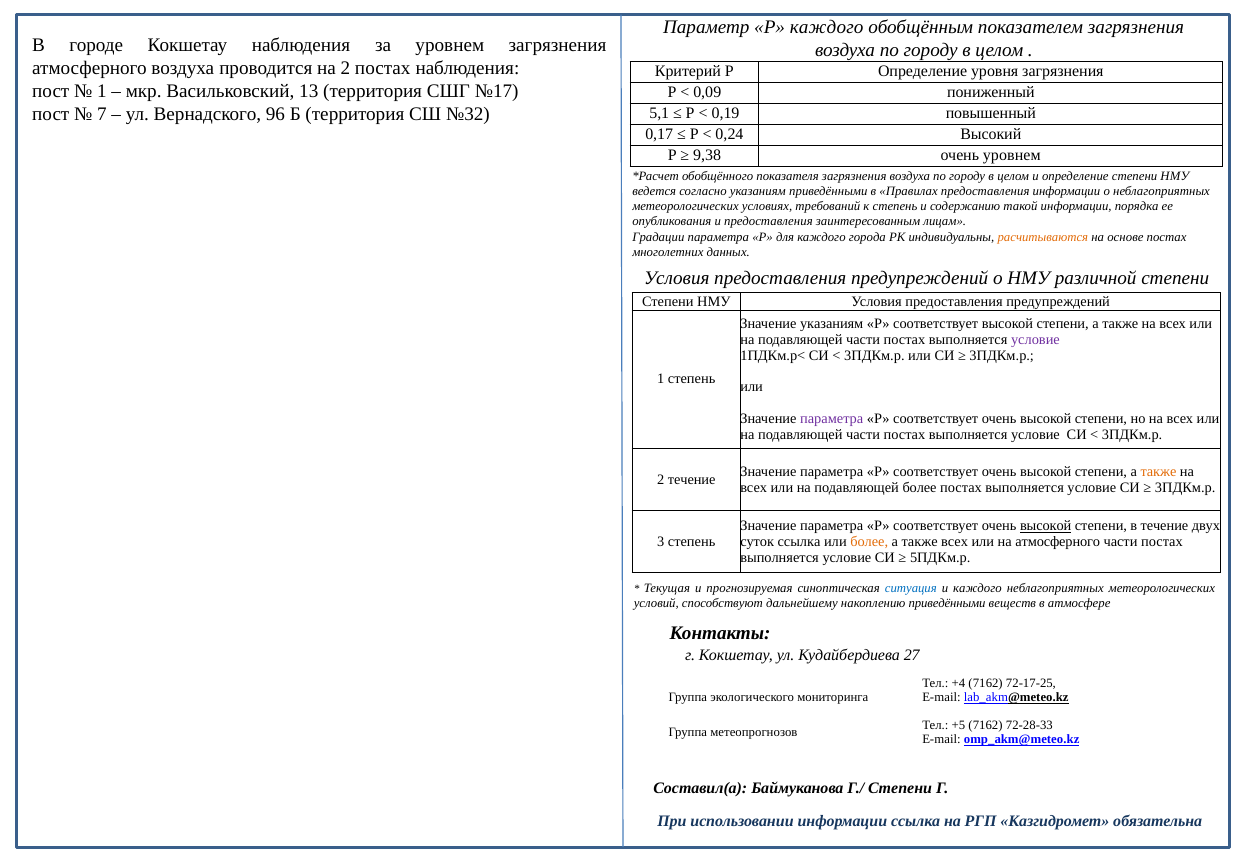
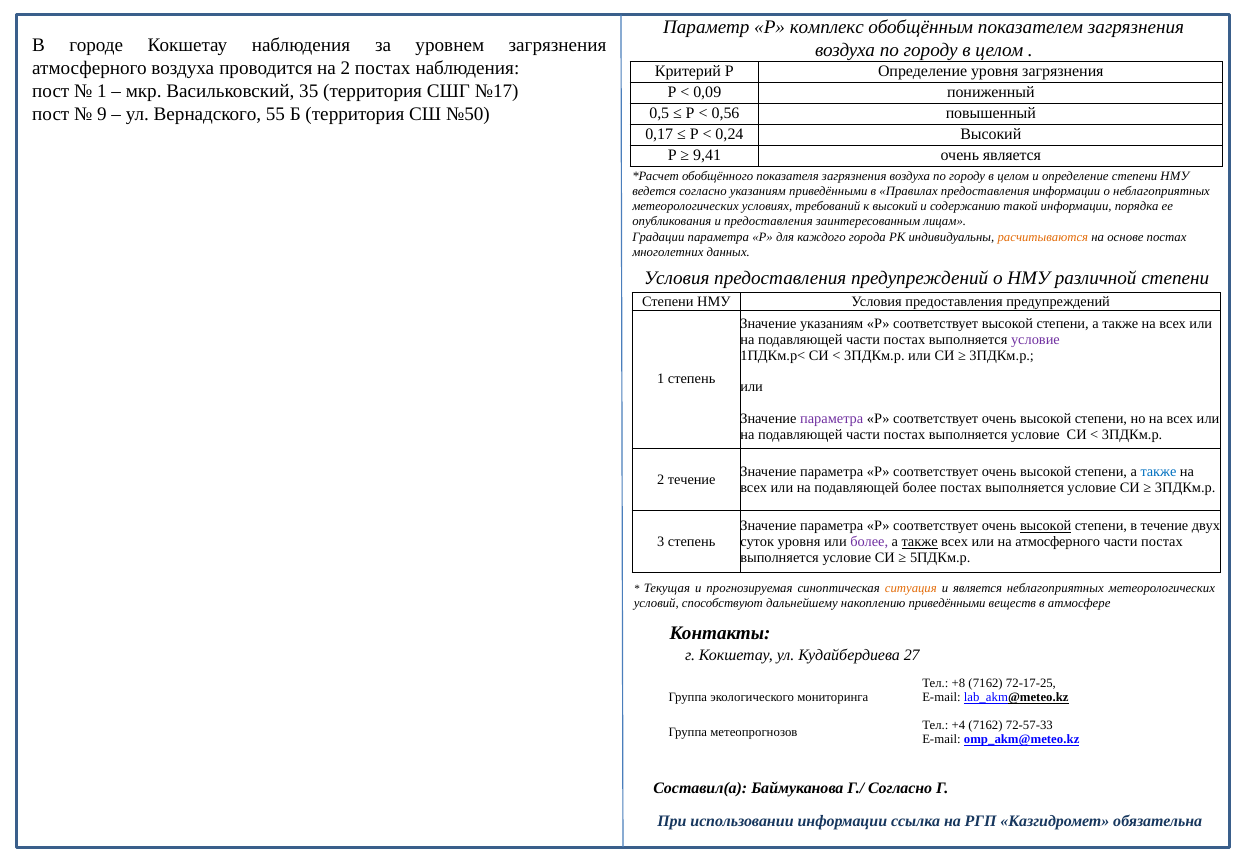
Р каждого: каждого -> комплекс
13: 13 -> 35
7: 7 -> 9
96: 96 -> 55
№32: №32 -> №50
5,1: 5,1 -> 0,5
0,19: 0,19 -> 0,56
9,38: 9,38 -> 9,41
очень уровнем: уровнем -> является
к степень: степень -> высокий
также at (1159, 472) colour: orange -> blue
суток ссылка: ссылка -> уровня
более at (869, 542) colour: orange -> purple
также at (920, 542) underline: none -> present
ситуация colour: blue -> orange
и каждого: каждого -> является
+4: +4 -> +8
+5: +5 -> +4
72-28-33: 72-28-33 -> 72-57-33
Г./ Степени: Степени -> Согласно
